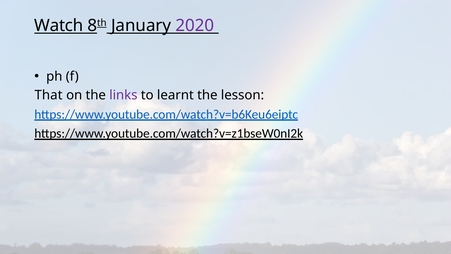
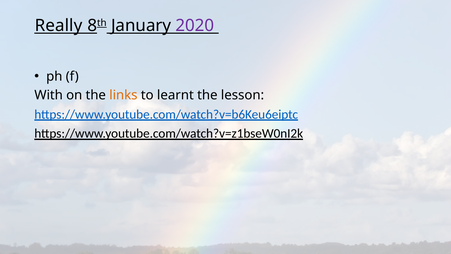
Watch: Watch -> Really
That: That -> With
links colour: purple -> orange
